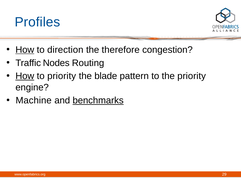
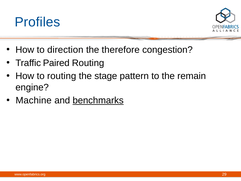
How at (25, 50) underline: present -> none
Nodes: Nodes -> Paired
How at (25, 76) underline: present -> none
to priority: priority -> routing
blade: blade -> stage
the priority: priority -> remain
